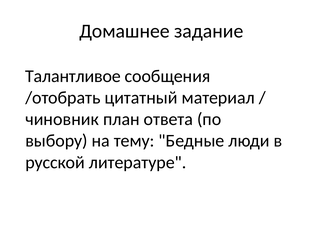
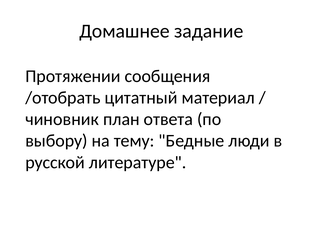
Талантливое: Талантливое -> Протяжении
